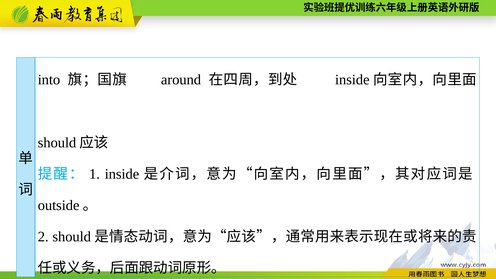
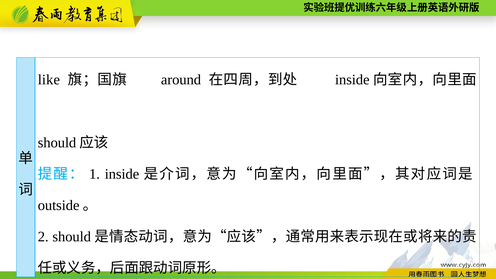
into: into -> like
